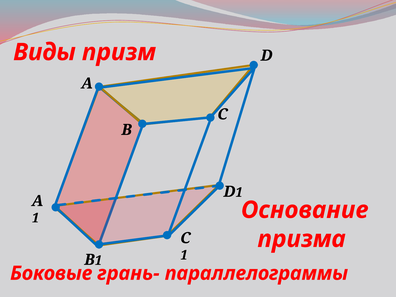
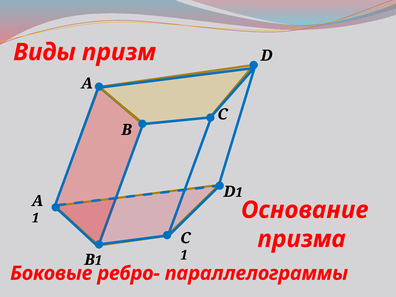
грань-: грань- -> ребро-
